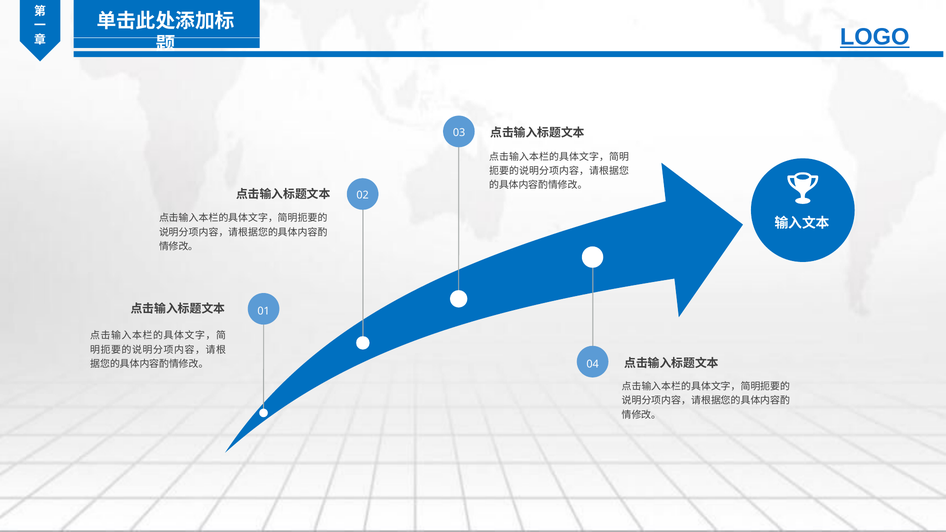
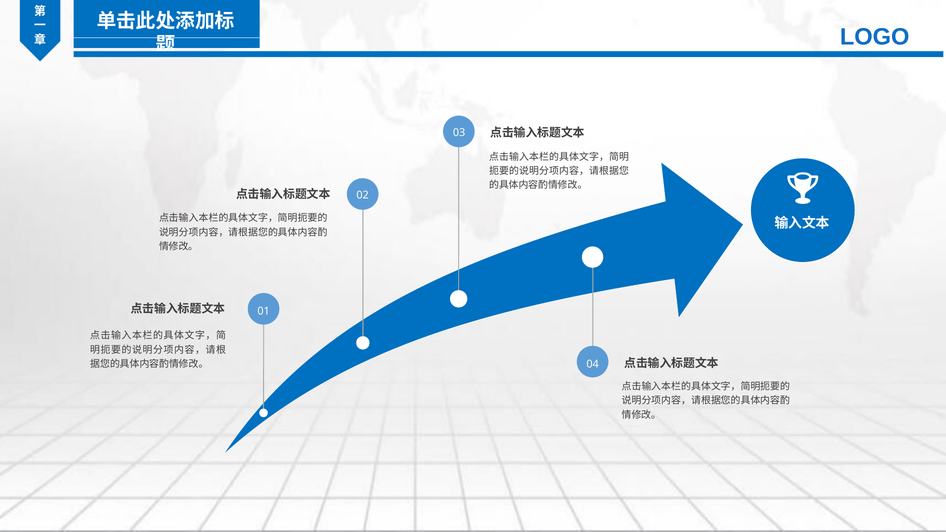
LOGO underline: present -> none
